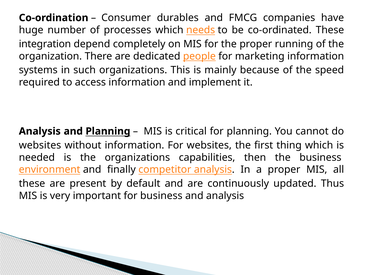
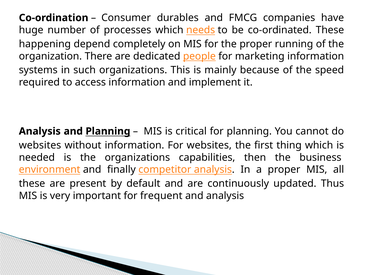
integration: integration -> happening
for business: business -> frequent
